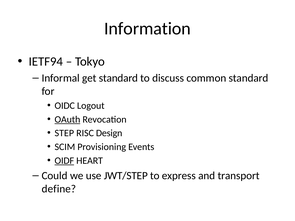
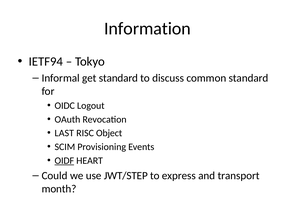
OAuth underline: present -> none
STEP: STEP -> LAST
Design: Design -> Object
define: define -> month
